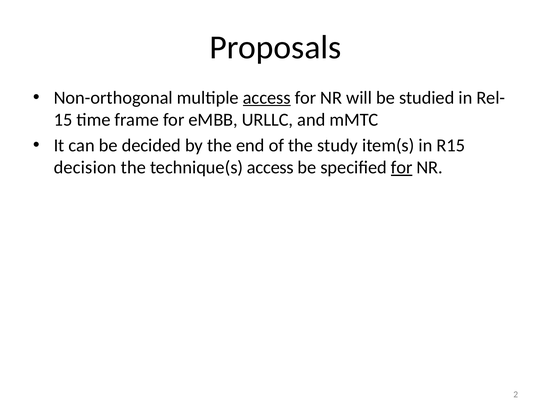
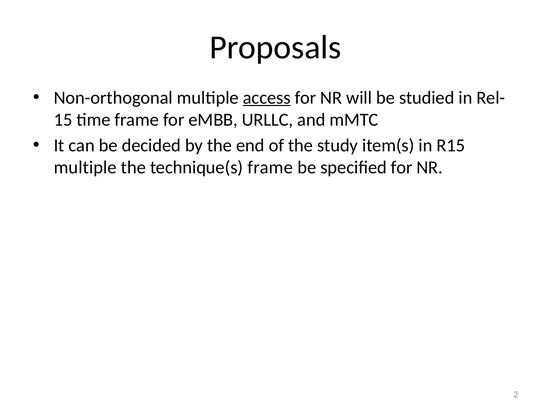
decision at (85, 168): decision -> multiple
technique(s access: access -> frame
for at (402, 168) underline: present -> none
